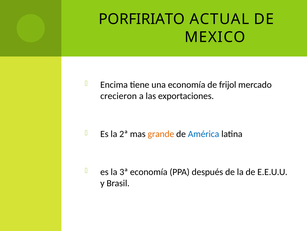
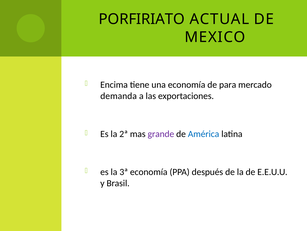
frijol: frijol -> para
crecieron: crecieron -> demanda
grande colour: orange -> purple
